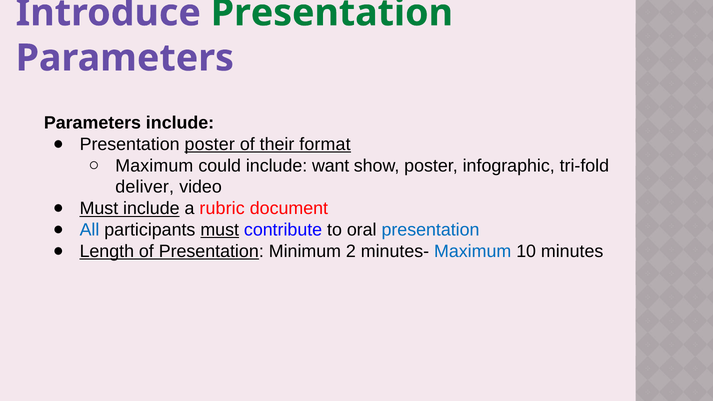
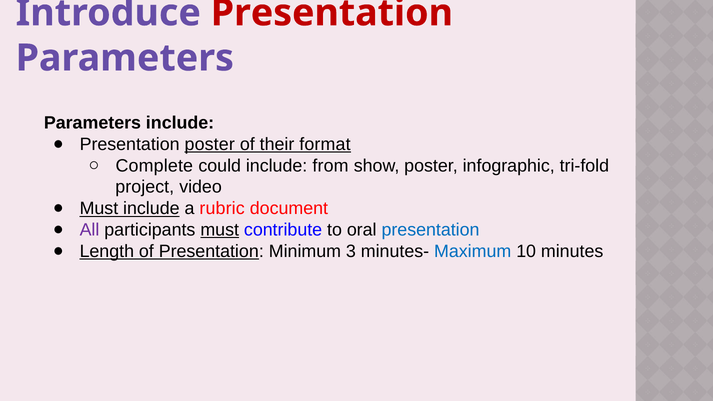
Presentation at (332, 13) colour: green -> red
Maximum at (154, 166): Maximum -> Complete
want: want -> from
deliver: deliver -> project
All colour: blue -> purple
2: 2 -> 3
